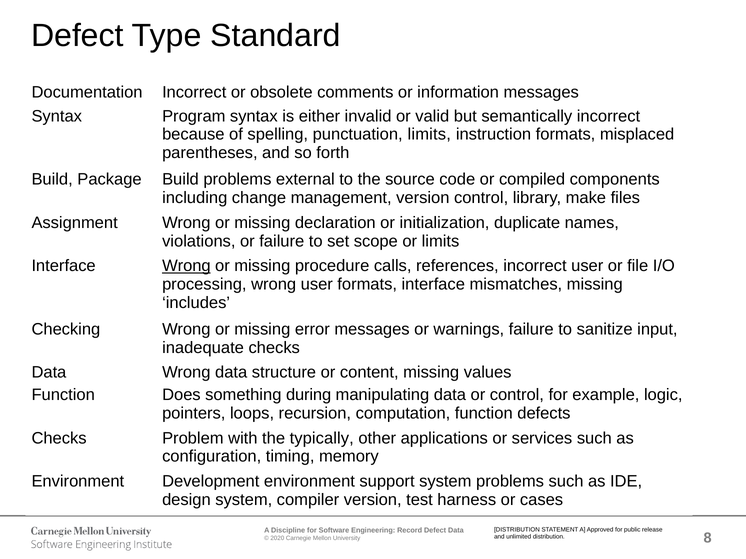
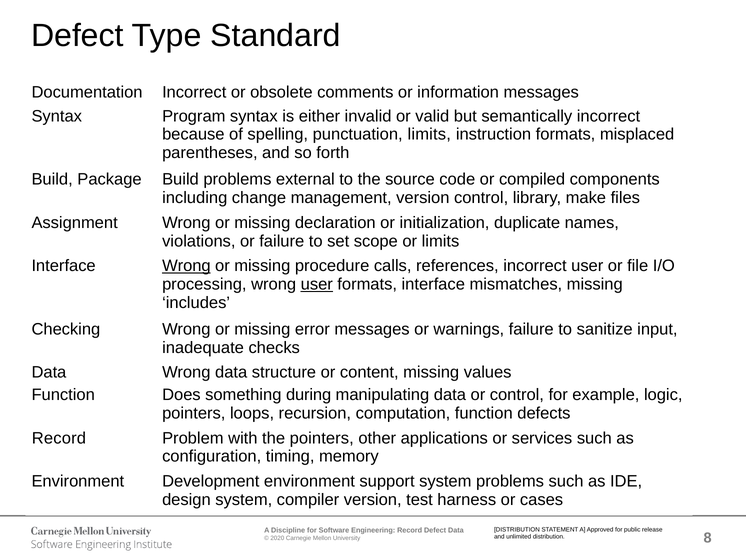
user at (317, 285) underline: none -> present
Checks at (59, 438): Checks -> Record
the typically: typically -> pointers
